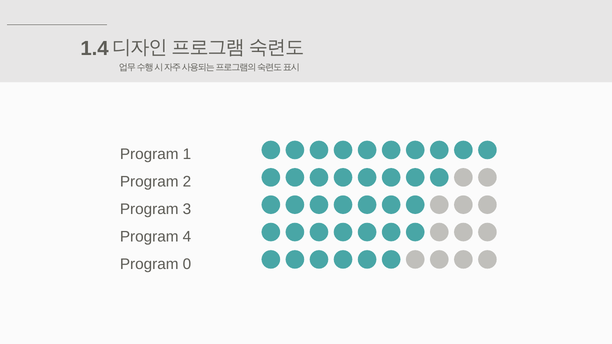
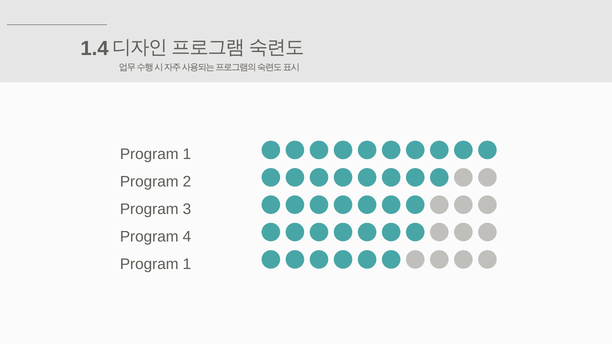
0 at (187, 264): 0 -> 1
